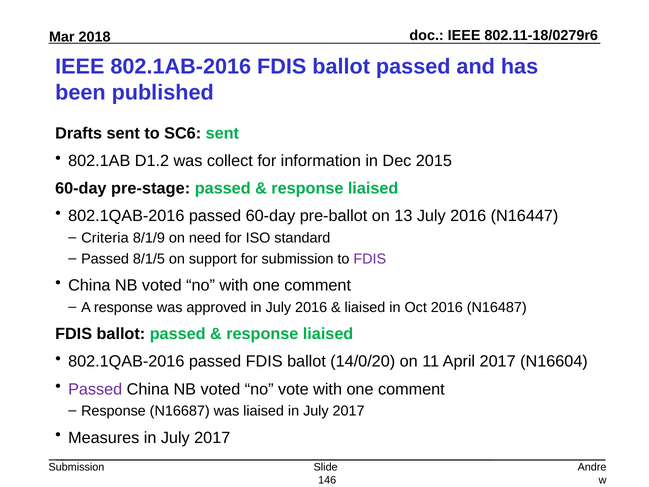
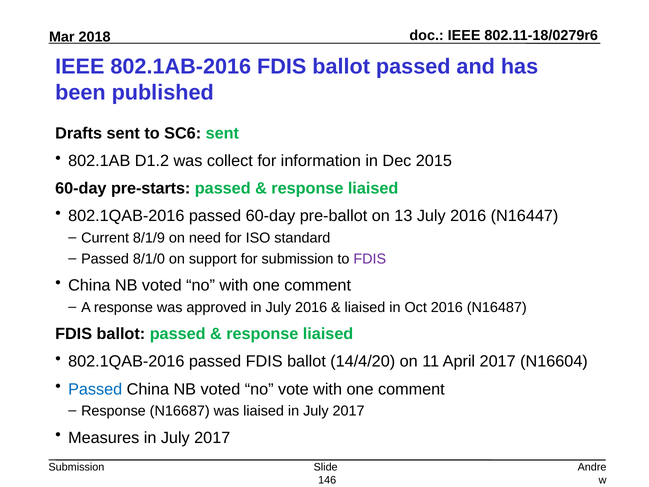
pre-stage: pre-stage -> pre-starts
Criteria: Criteria -> Current
8/1/5: 8/1/5 -> 8/1/0
14/0/20: 14/0/20 -> 14/4/20
Passed at (95, 389) colour: purple -> blue
